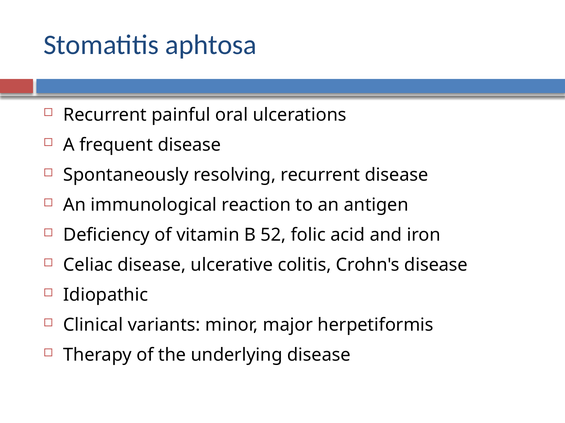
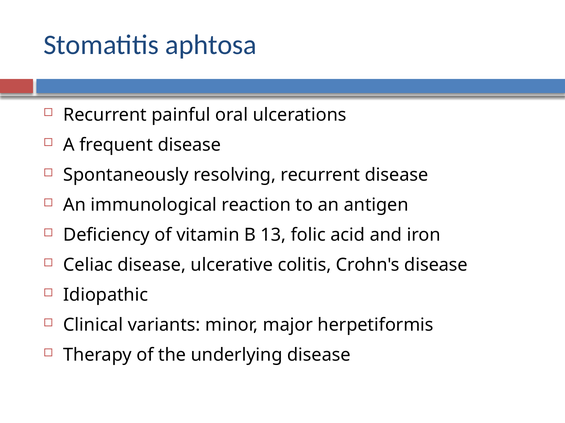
52: 52 -> 13
